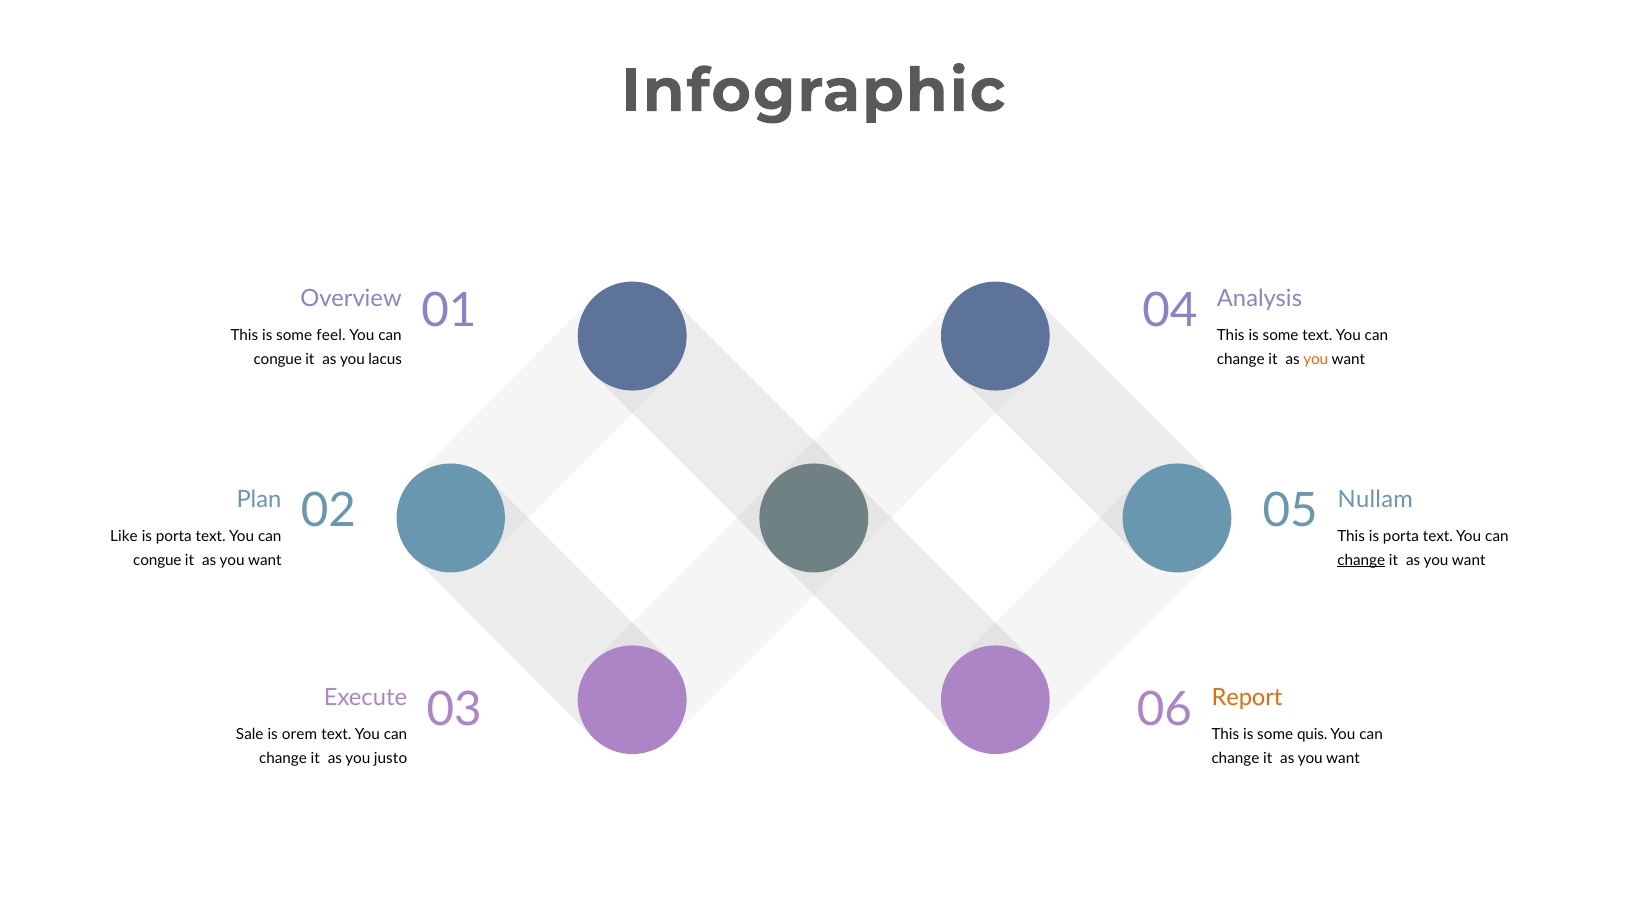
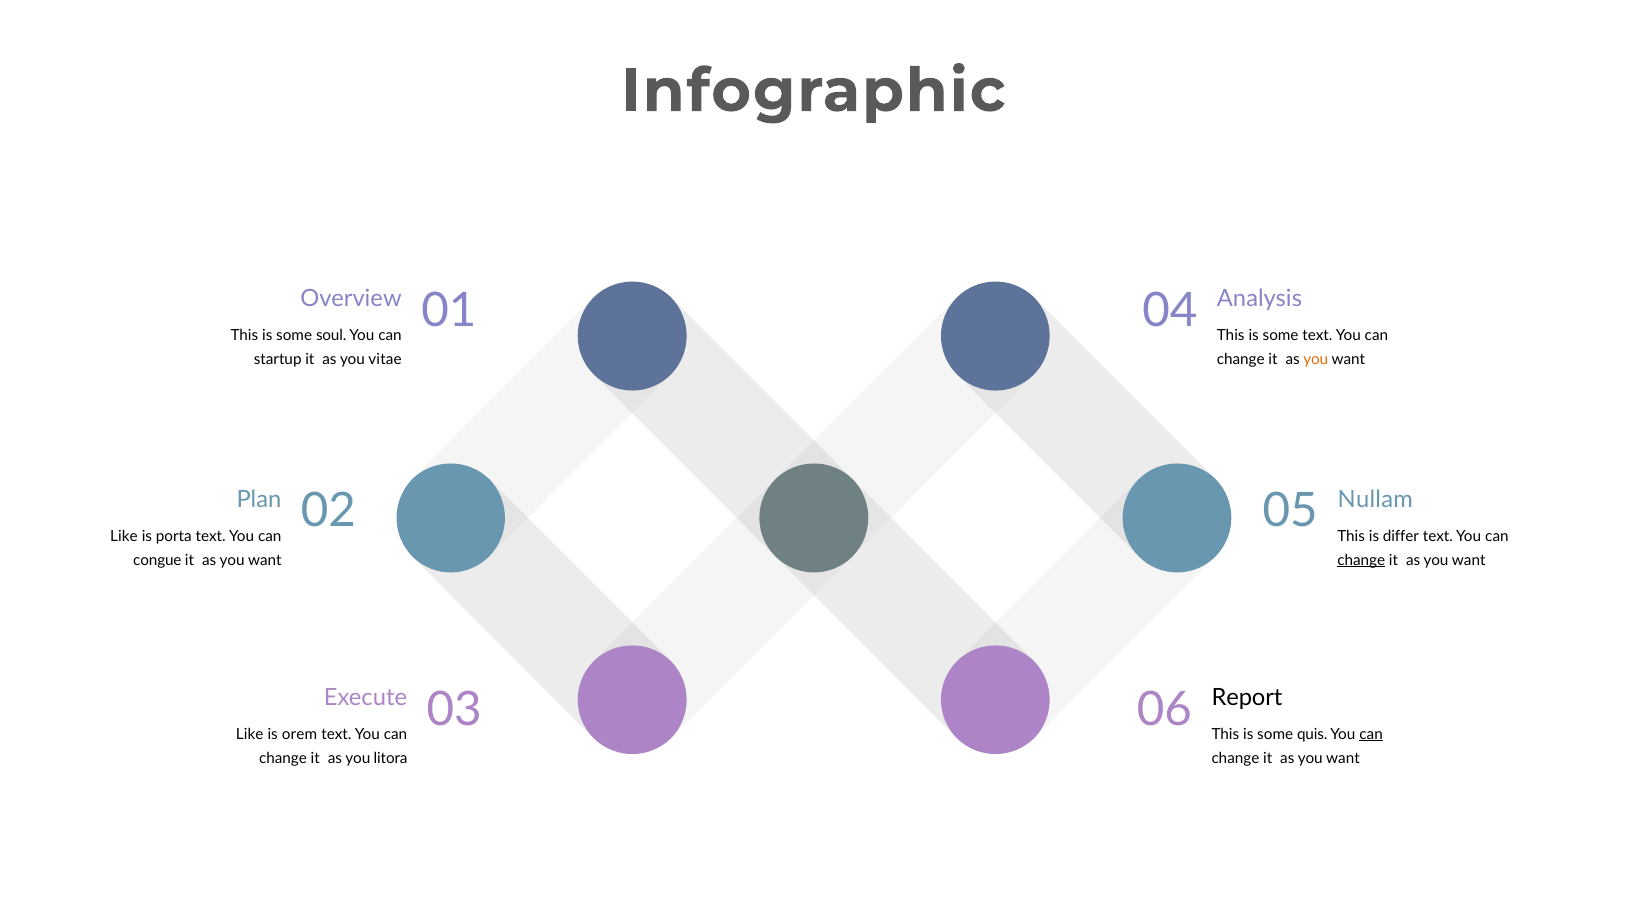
feel: feel -> soul
congue at (278, 359): congue -> startup
lacus: lacus -> vitae
This is porta: porta -> differ
Report colour: orange -> black
Sale at (250, 734): Sale -> Like
can at (1371, 734) underline: none -> present
justo: justo -> litora
